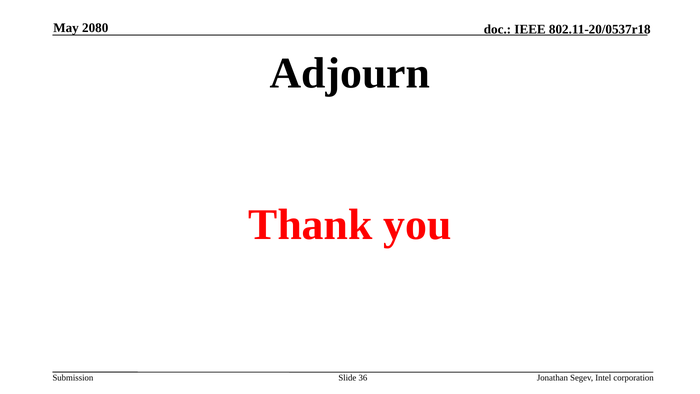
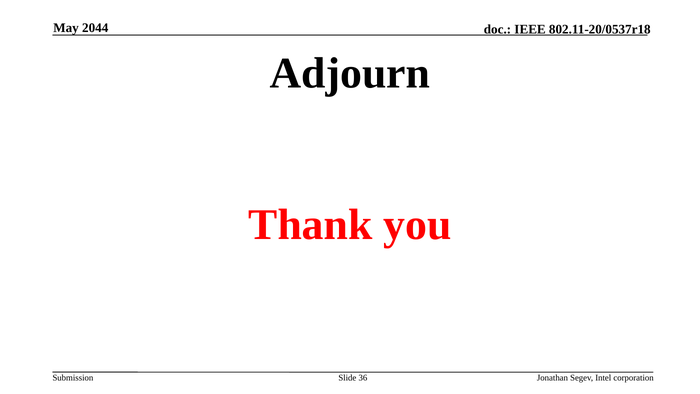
2080: 2080 -> 2044
